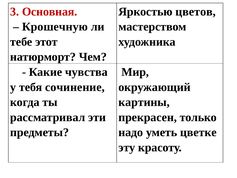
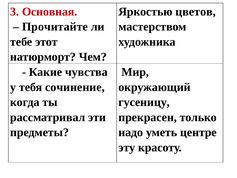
Крошечную: Крошечную -> Прочитайте
картины: картины -> гусеницу
цветке: цветке -> центре
